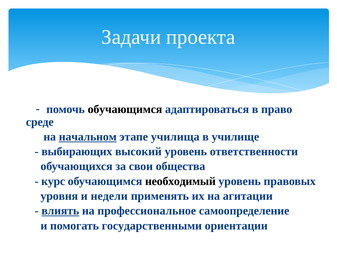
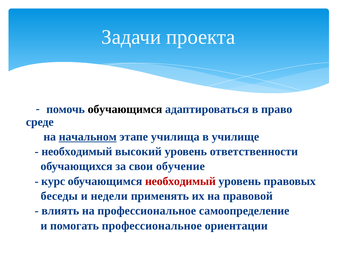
выбирающих at (77, 151): выбирающих -> необходимый
общества: общества -> обучение
необходимый at (180, 181) colour: black -> red
уровня: уровня -> беседы
агитации: агитации -> правовой
влиять underline: present -> none
помогать государственными: государственными -> профессиональное
